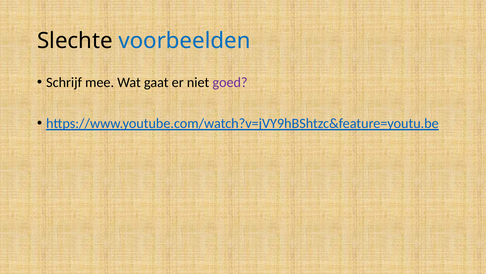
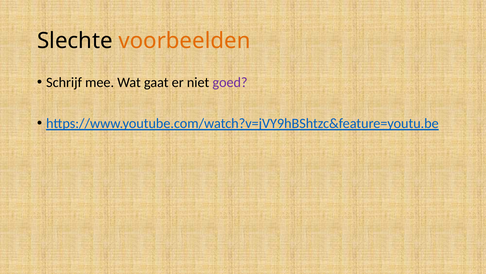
voorbeelden colour: blue -> orange
